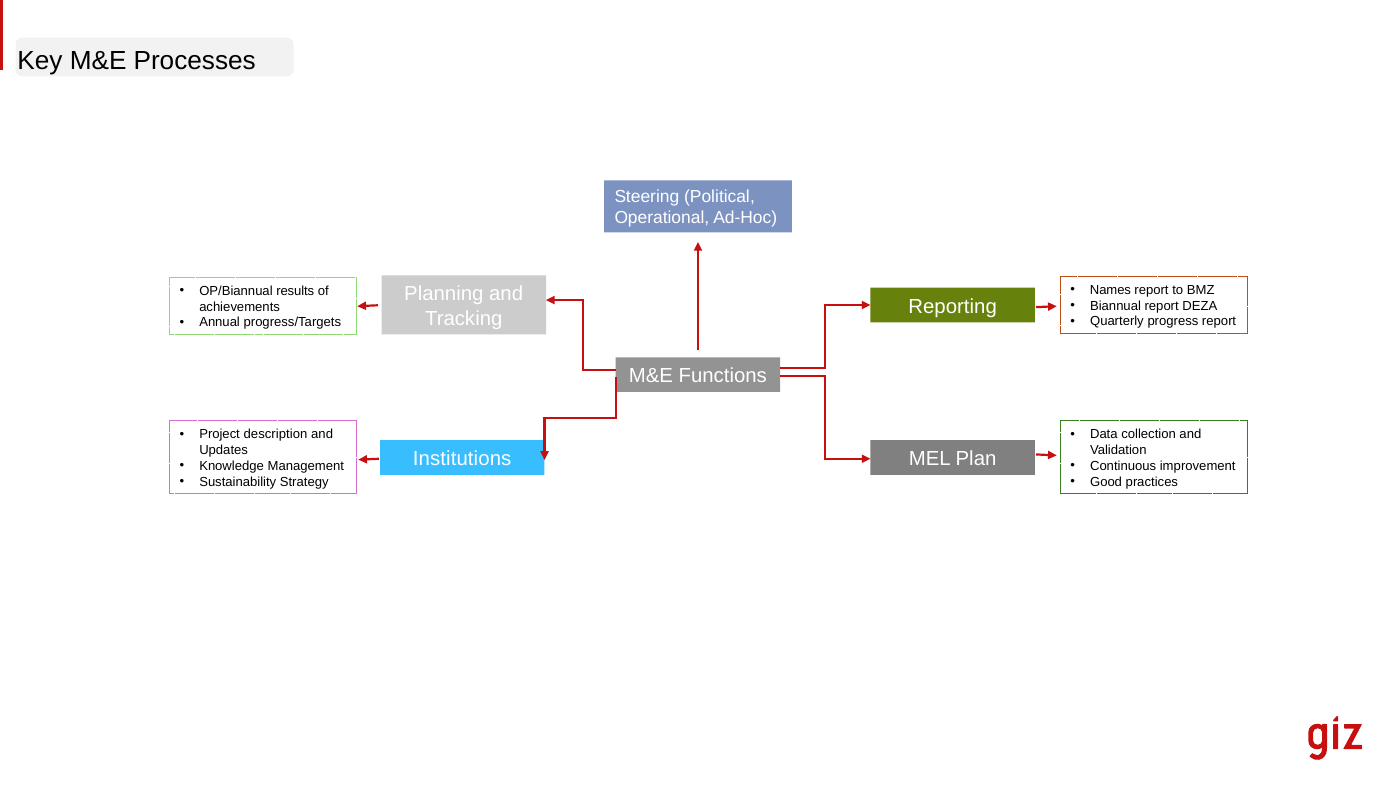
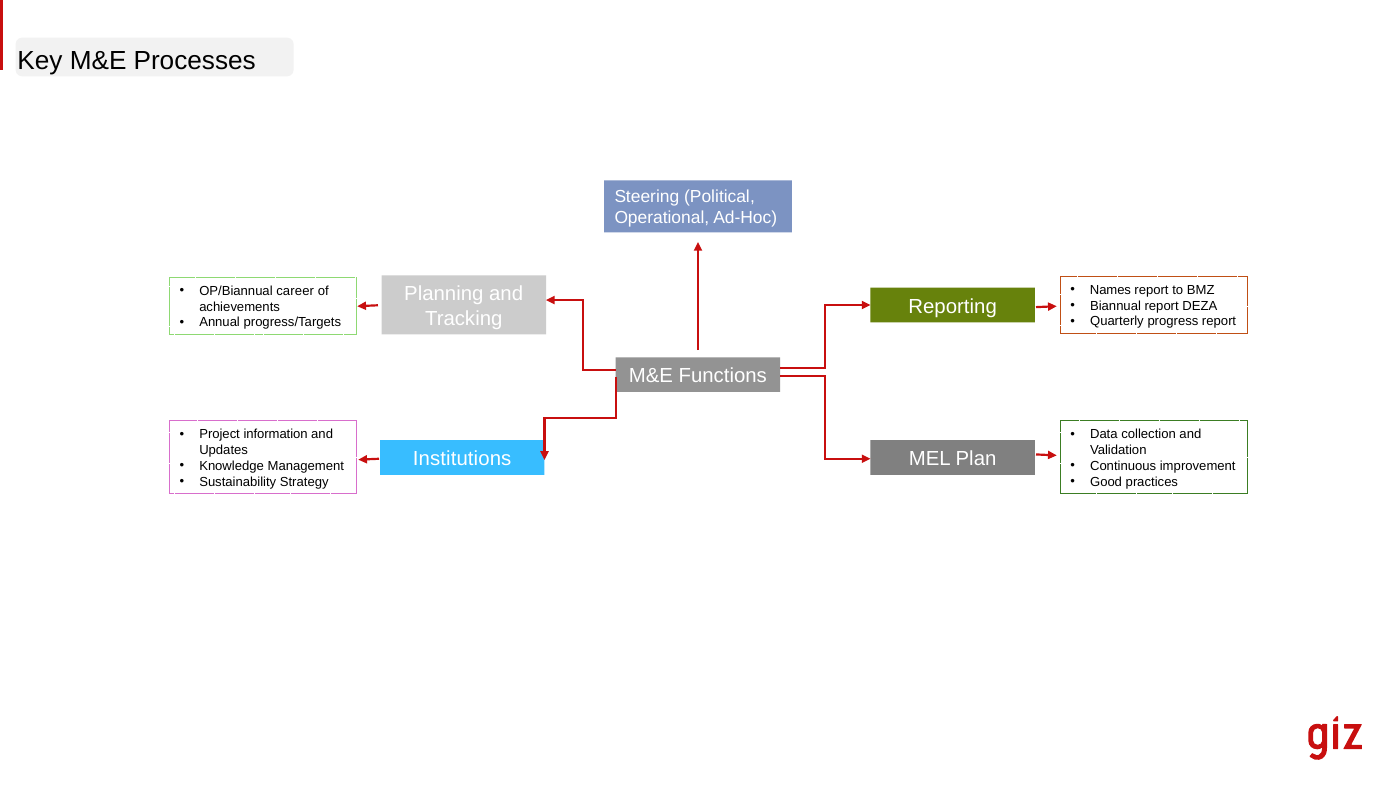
results: results -> career
description: description -> information
